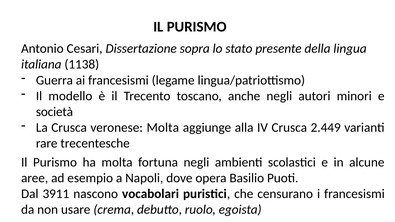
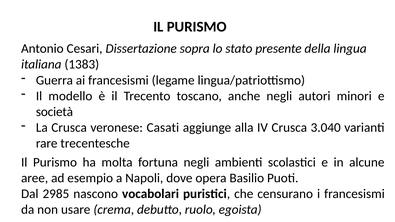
1138: 1138 -> 1383
veronese Molta: Molta -> Casati
2.449: 2.449 -> 3.040
3911: 3911 -> 2985
